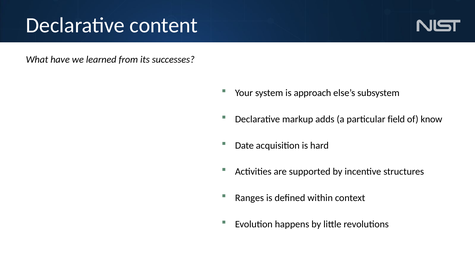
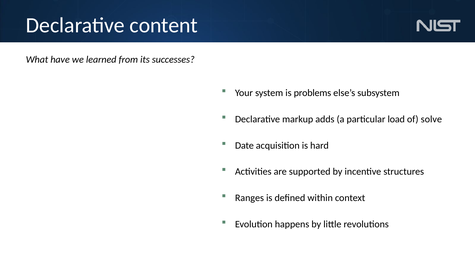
approach: approach -> problems
field: field -> load
know: know -> solve
